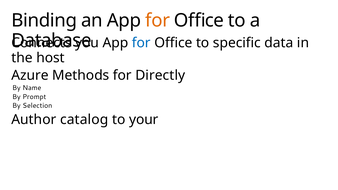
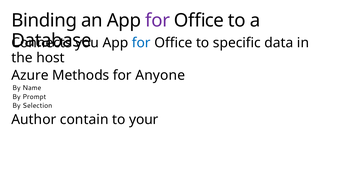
for at (158, 20) colour: orange -> purple
Directly: Directly -> Anyone
catalog: catalog -> contain
